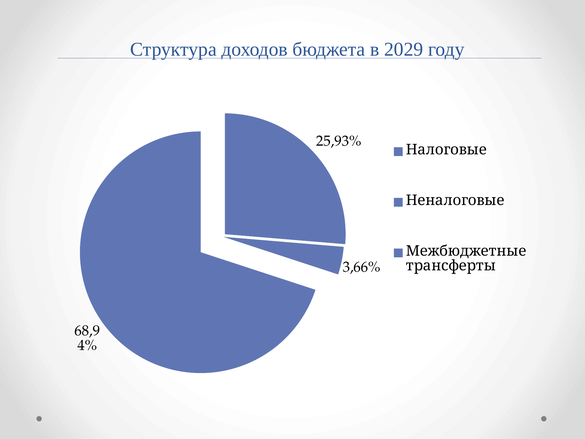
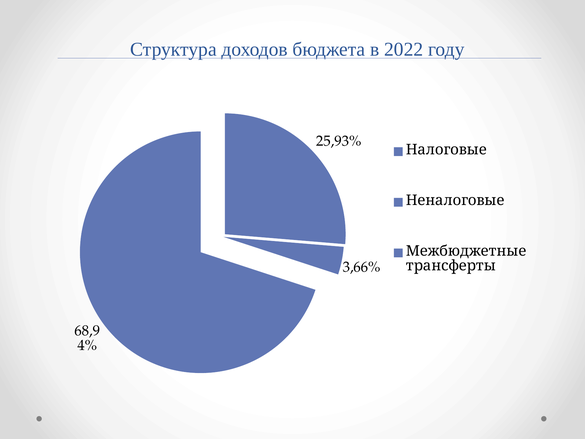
2029: 2029 -> 2022
